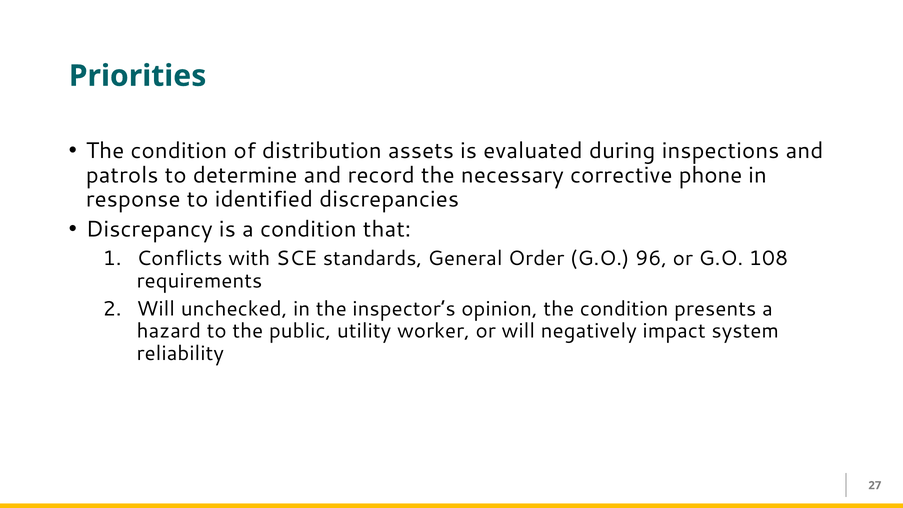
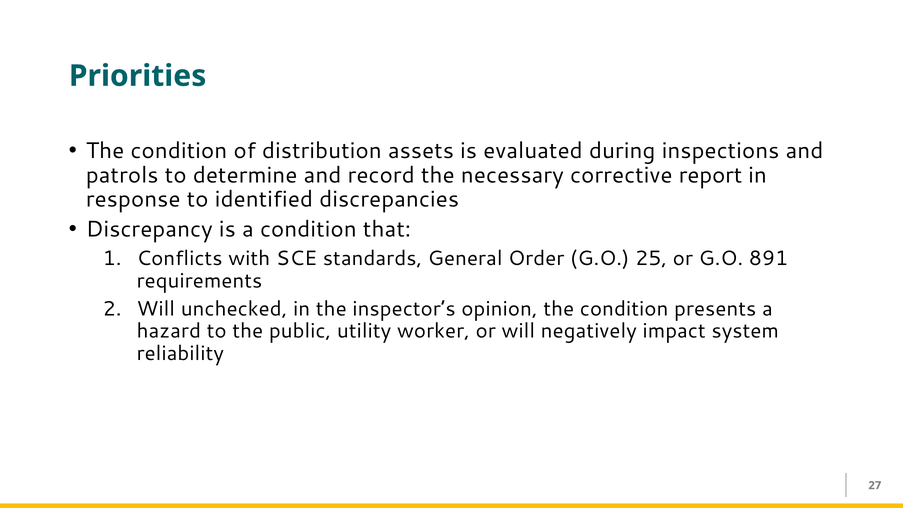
phone: phone -> report
96: 96 -> 25
108: 108 -> 891
